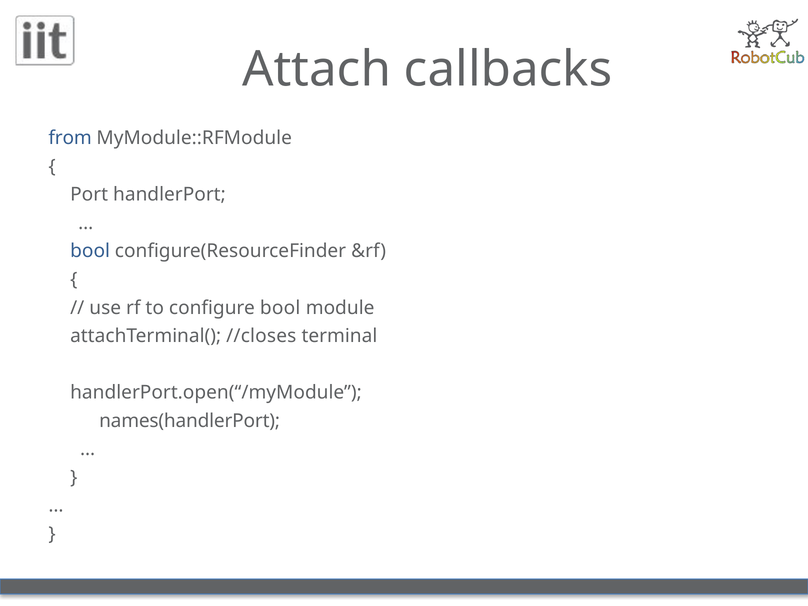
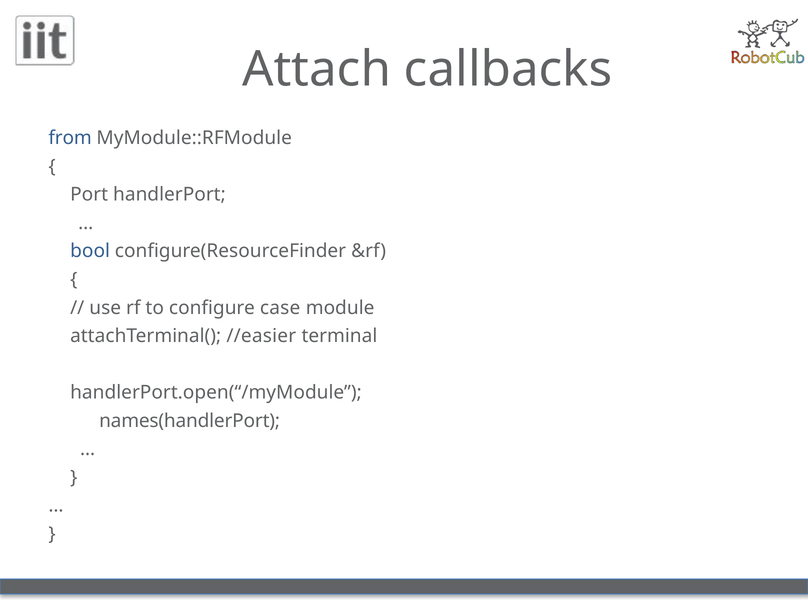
configure bool: bool -> case
//closes: //closes -> //easier
